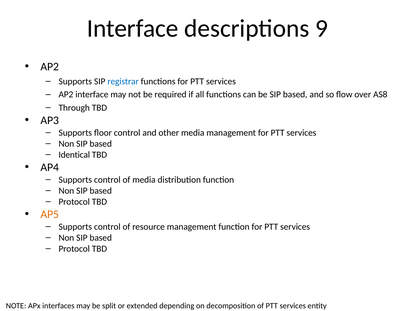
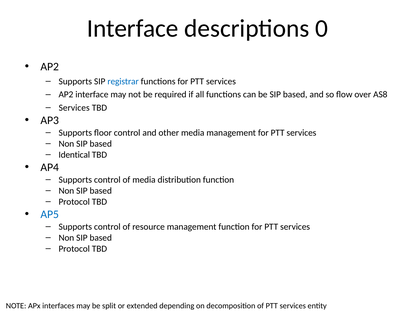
9: 9 -> 0
Through at (74, 108): Through -> Services
AP5 colour: orange -> blue
